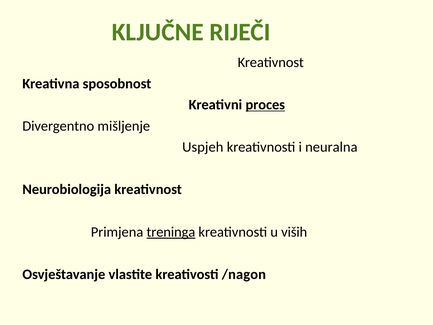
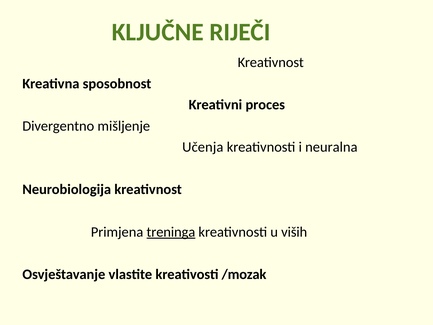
proces underline: present -> none
Uspjeh: Uspjeh -> Učenja
/nagon: /nagon -> /mozak
